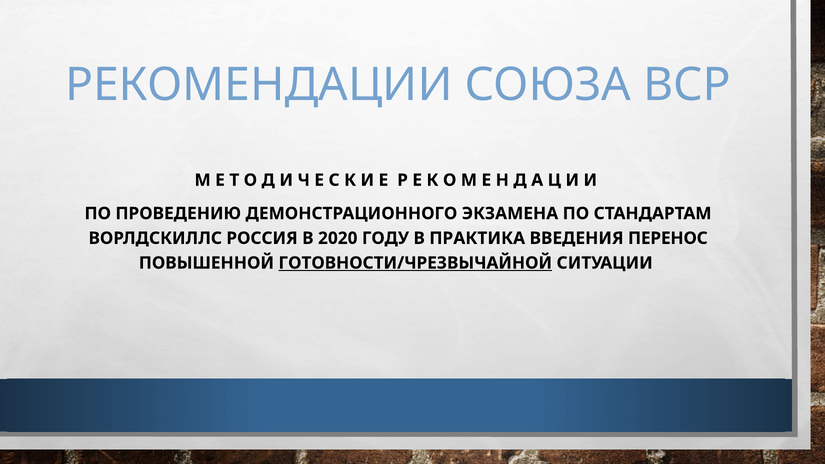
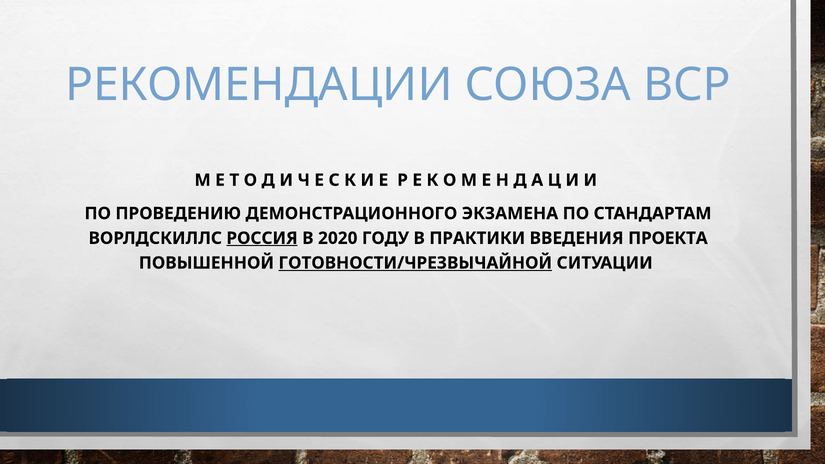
РОССИЯ underline: none -> present
ПРАКТИКА: ПРАКТИКА -> ПРАКТИКИ
ПЕРЕНОС: ПЕРЕНОС -> ПРОЕКТА
